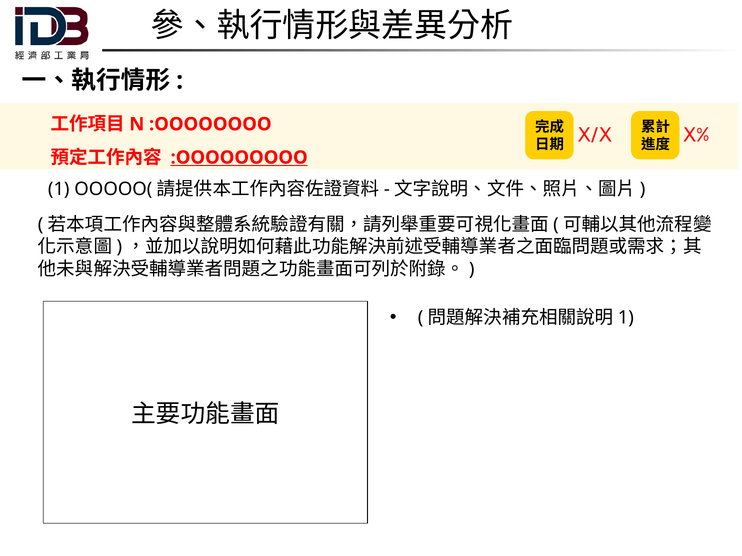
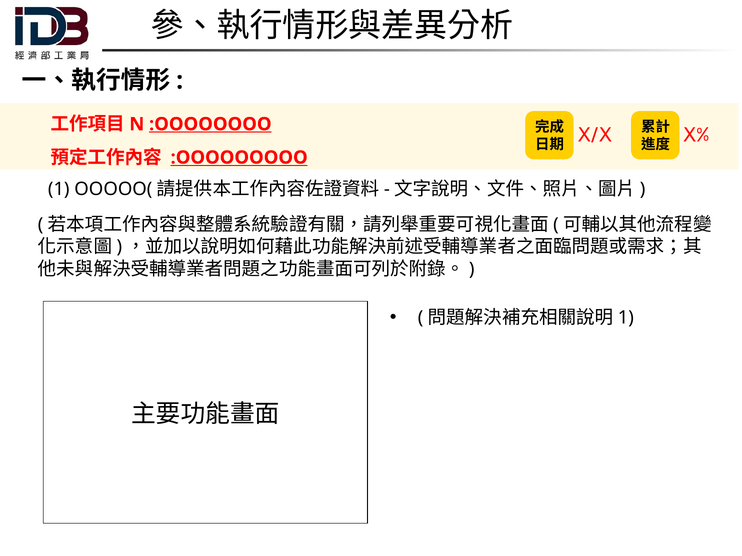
:OOOOOOOO underline: none -> present
